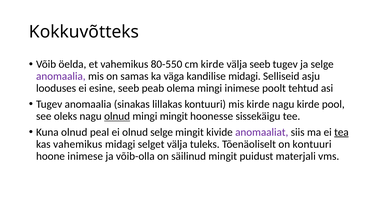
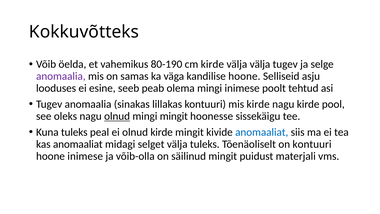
80-550: 80-550 -> 80-190
välja seeb: seeb -> välja
kandilise midagi: midagi -> hoone
Kuna olnud: olnud -> tuleks
olnud selge: selge -> kirde
anomaaliat at (262, 132) colour: purple -> blue
tea underline: present -> none
kas vahemikus: vahemikus -> anomaaliat
